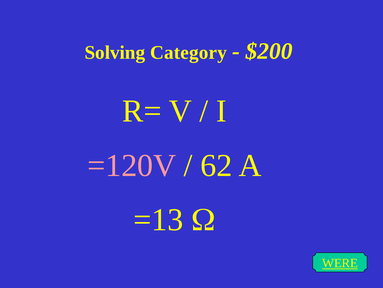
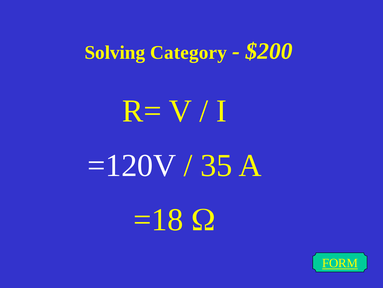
=120V colour: pink -> white
62: 62 -> 35
=13: =13 -> =18
WERE: WERE -> FORM
